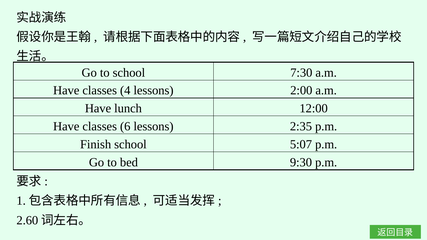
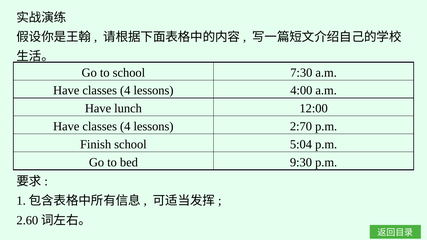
2:00: 2:00 -> 4:00
6 at (125, 126): 6 -> 4
2:35: 2:35 -> 2:70
5:07: 5:07 -> 5:04
